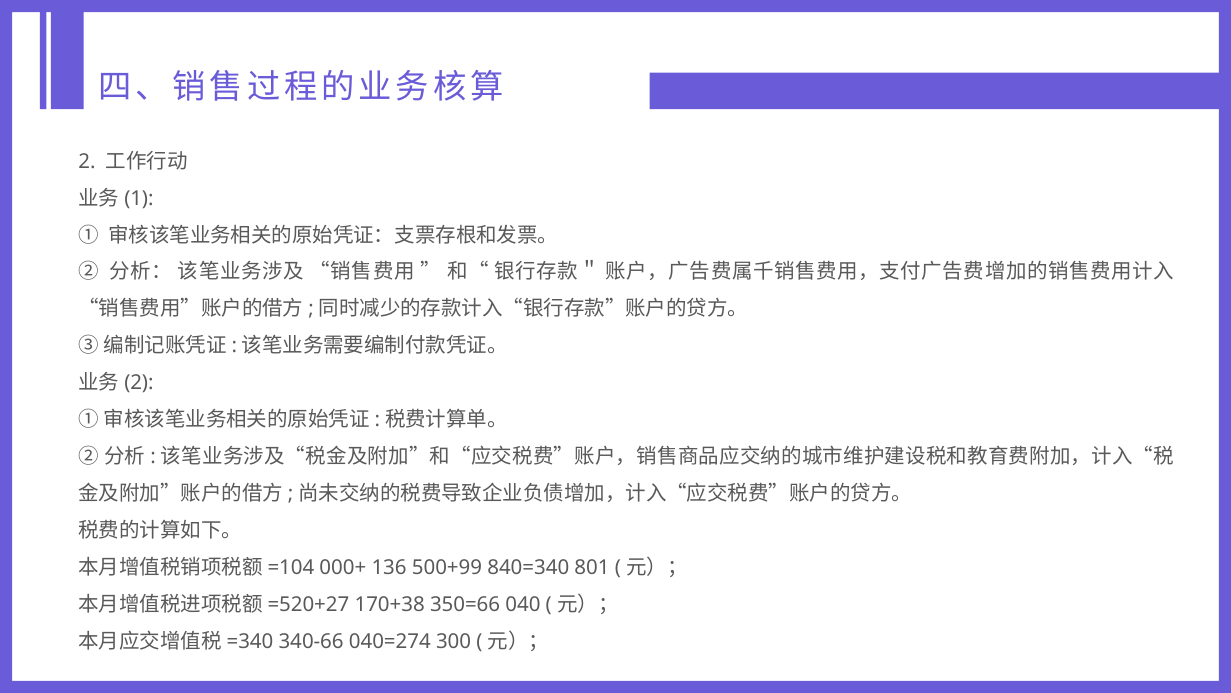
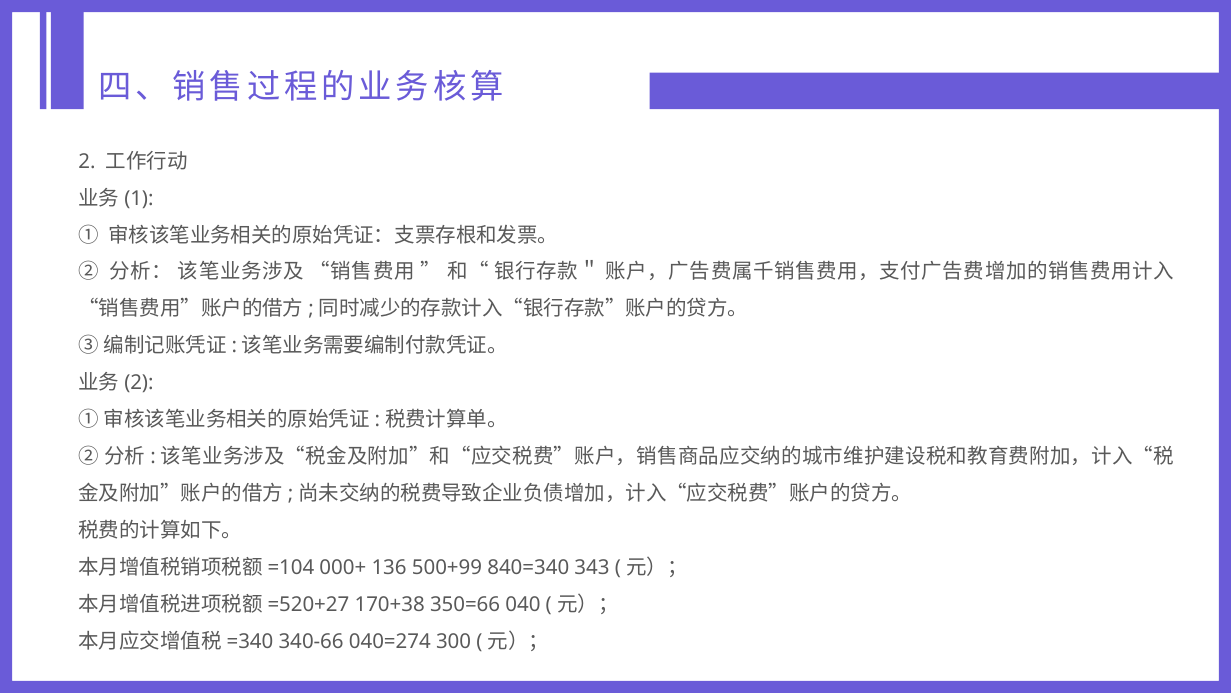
801: 801 -> 343
